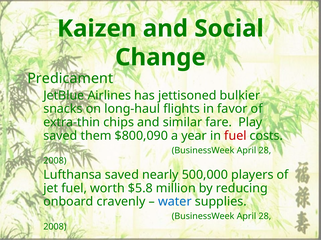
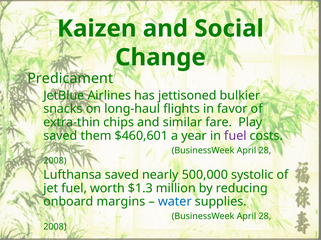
$800,090: $800,090 -> $460,601
fuel at (235, 136) colour: red -> purple
players: players -> systolic
$5.8: $5.8 -> $1.3
cravenly: cravenly -> margins
